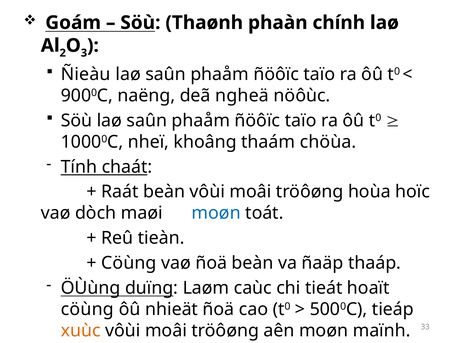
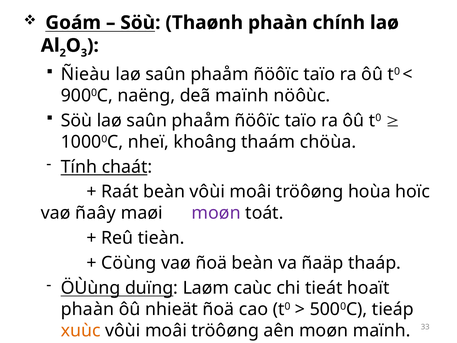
deã ngheä: ngheä -> maïnh
dòch: dòch -> ñaây
moøn at (216, 213) colour: blue -> purple
cöùng at (87, 309): cöùng -> phaàn
